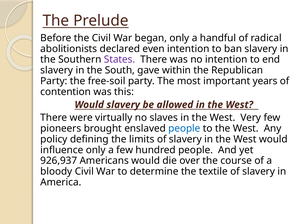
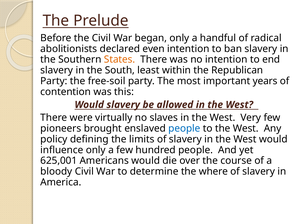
States colour: purple -> orange
gave: gave -> least
926,937: 926,937 -> 625,001
textile: textile -> where
